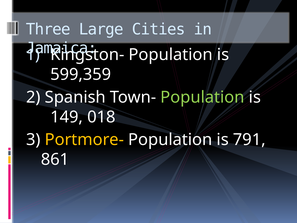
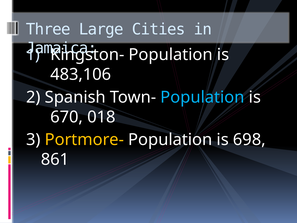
599,359: 599,359 -> 483,106
Population at (202, 97) colour: light green -> light blue
149: 149 -> 670
791: 791 -> 698
